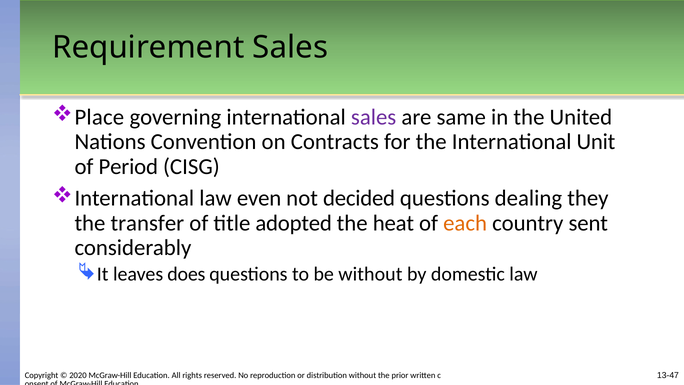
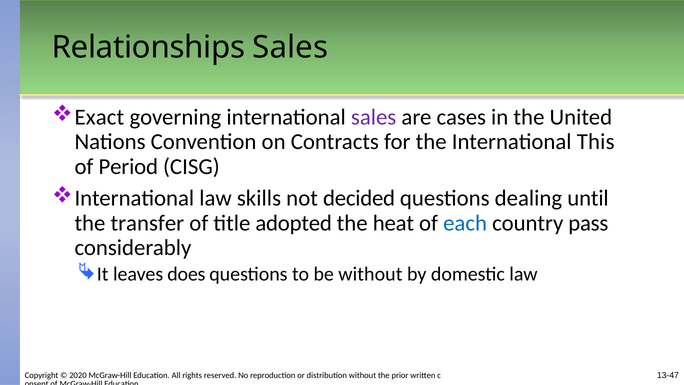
Requirement: Requirement -> Relationships
Place: Place -> Exact
same: same -> cases
Unit: Unit -> This
even: even -> skills
they: they -> until
each colour: orange -> blue
sent: sent -> pass
